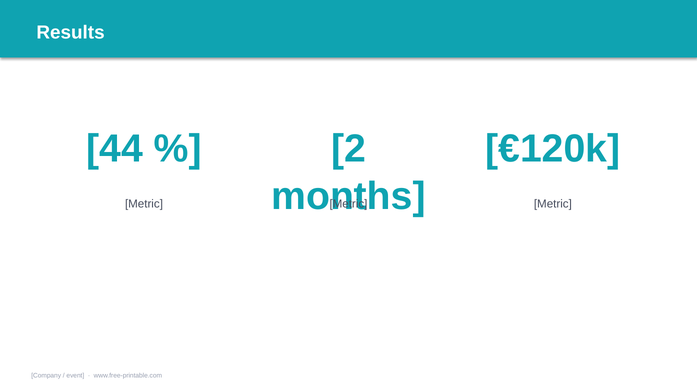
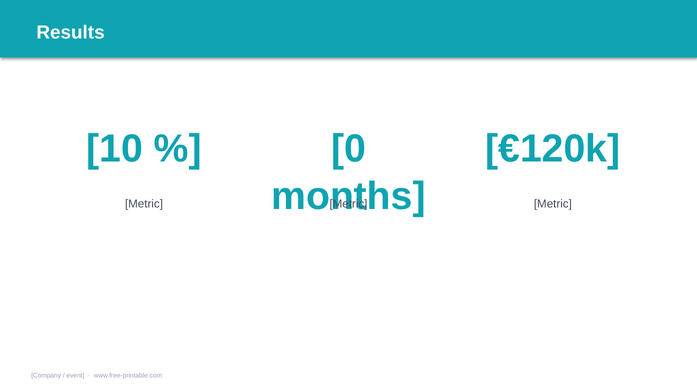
44: 44 -> 10
2: 2 -> 0
